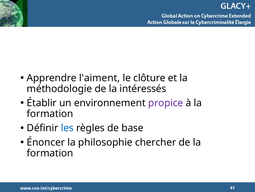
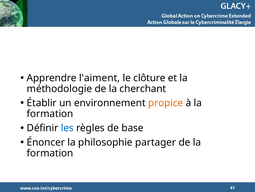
intéressés: intéressés -> cherchant
propice colour: purple -> orange
chercher: chercher -> partager
